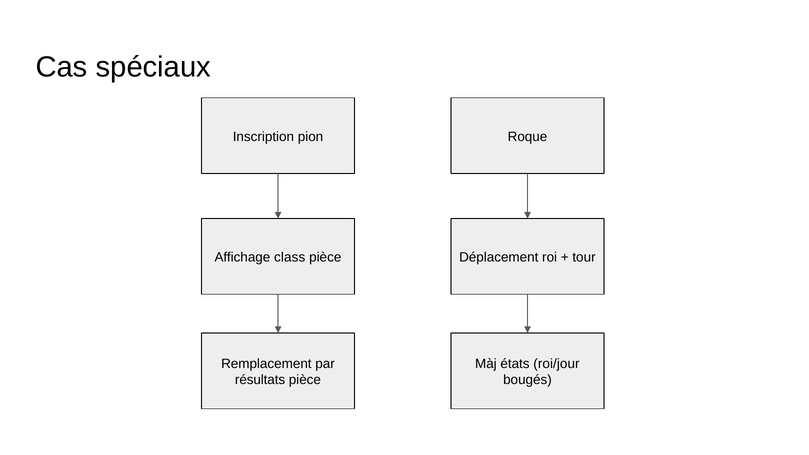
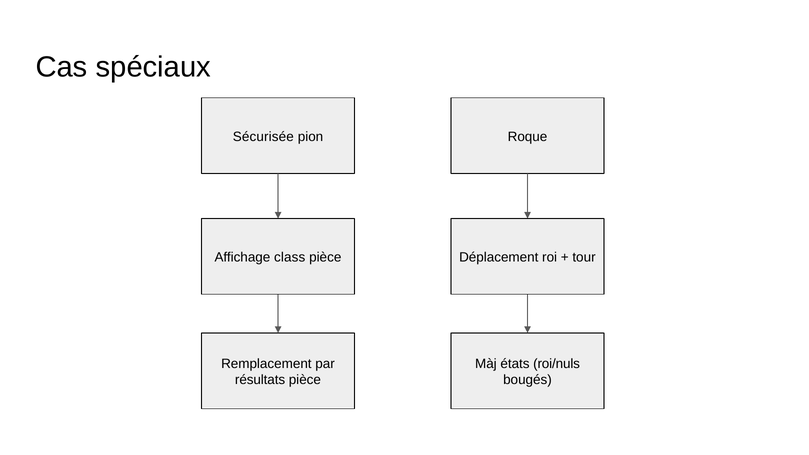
Inscription: Inscription -> Sécurisée
roi/jour: roi/jour -> roi/nuls
